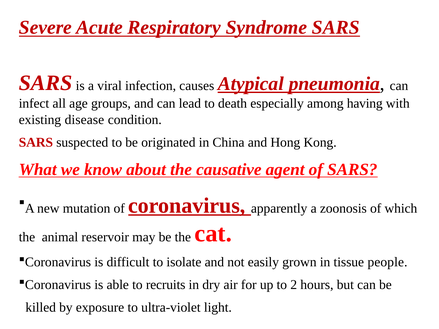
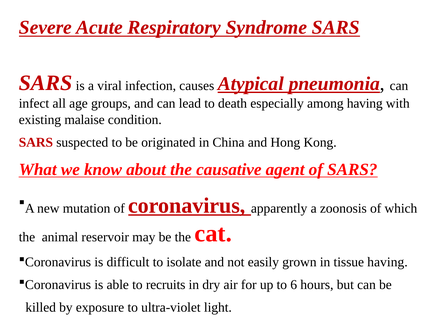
disease: disease -> malaise
tissue people: people -> having
2: 2 -> 6
